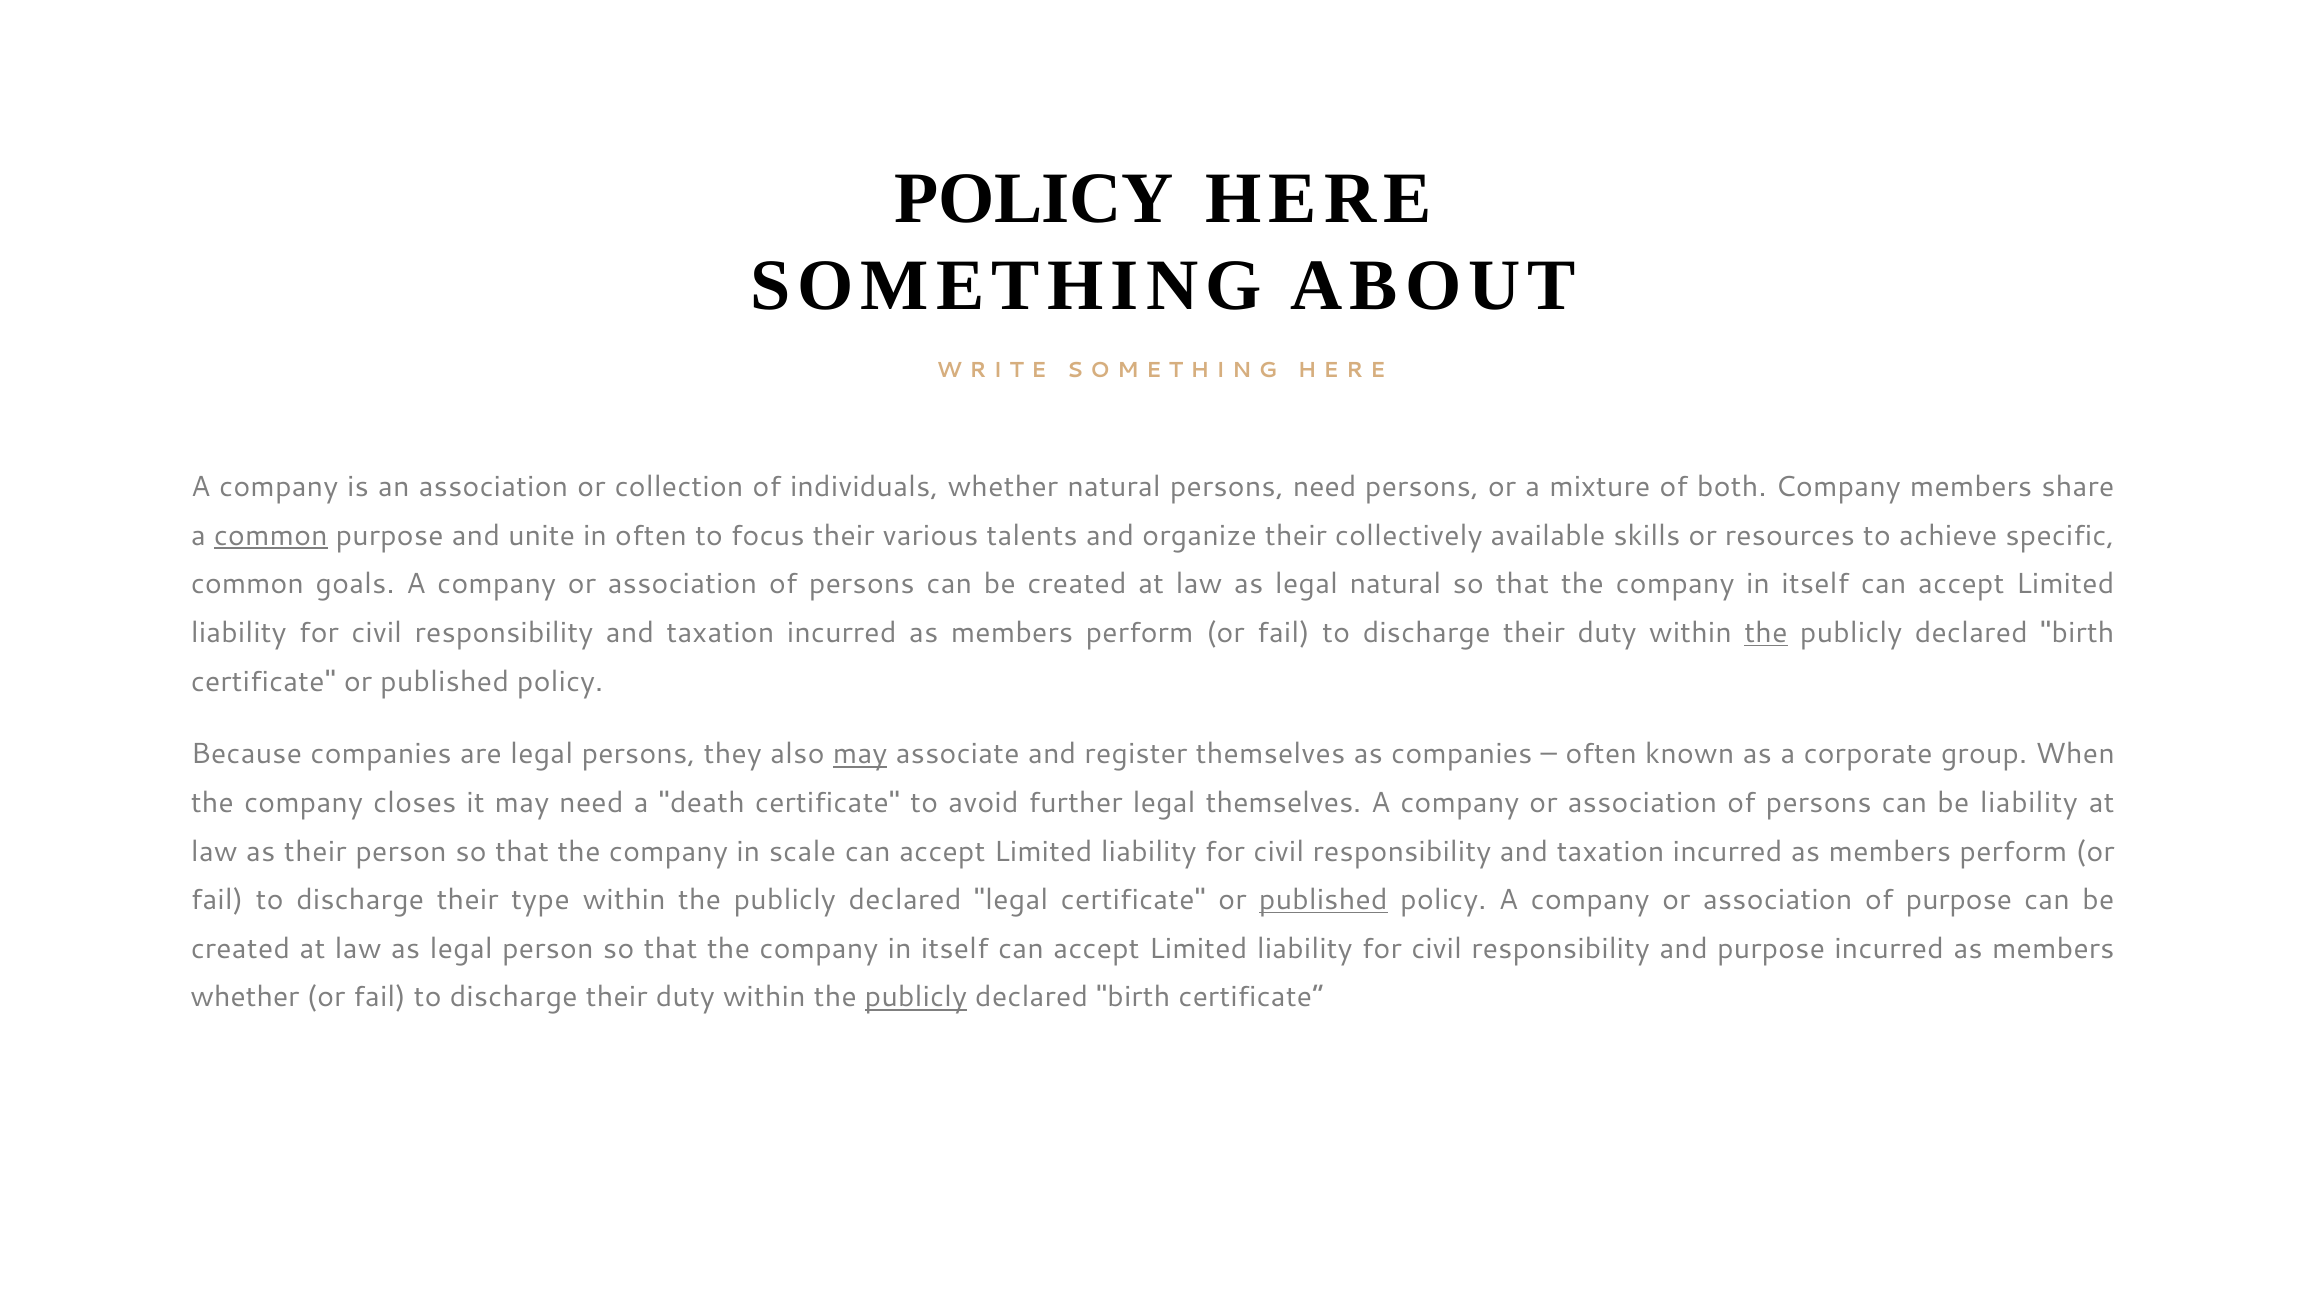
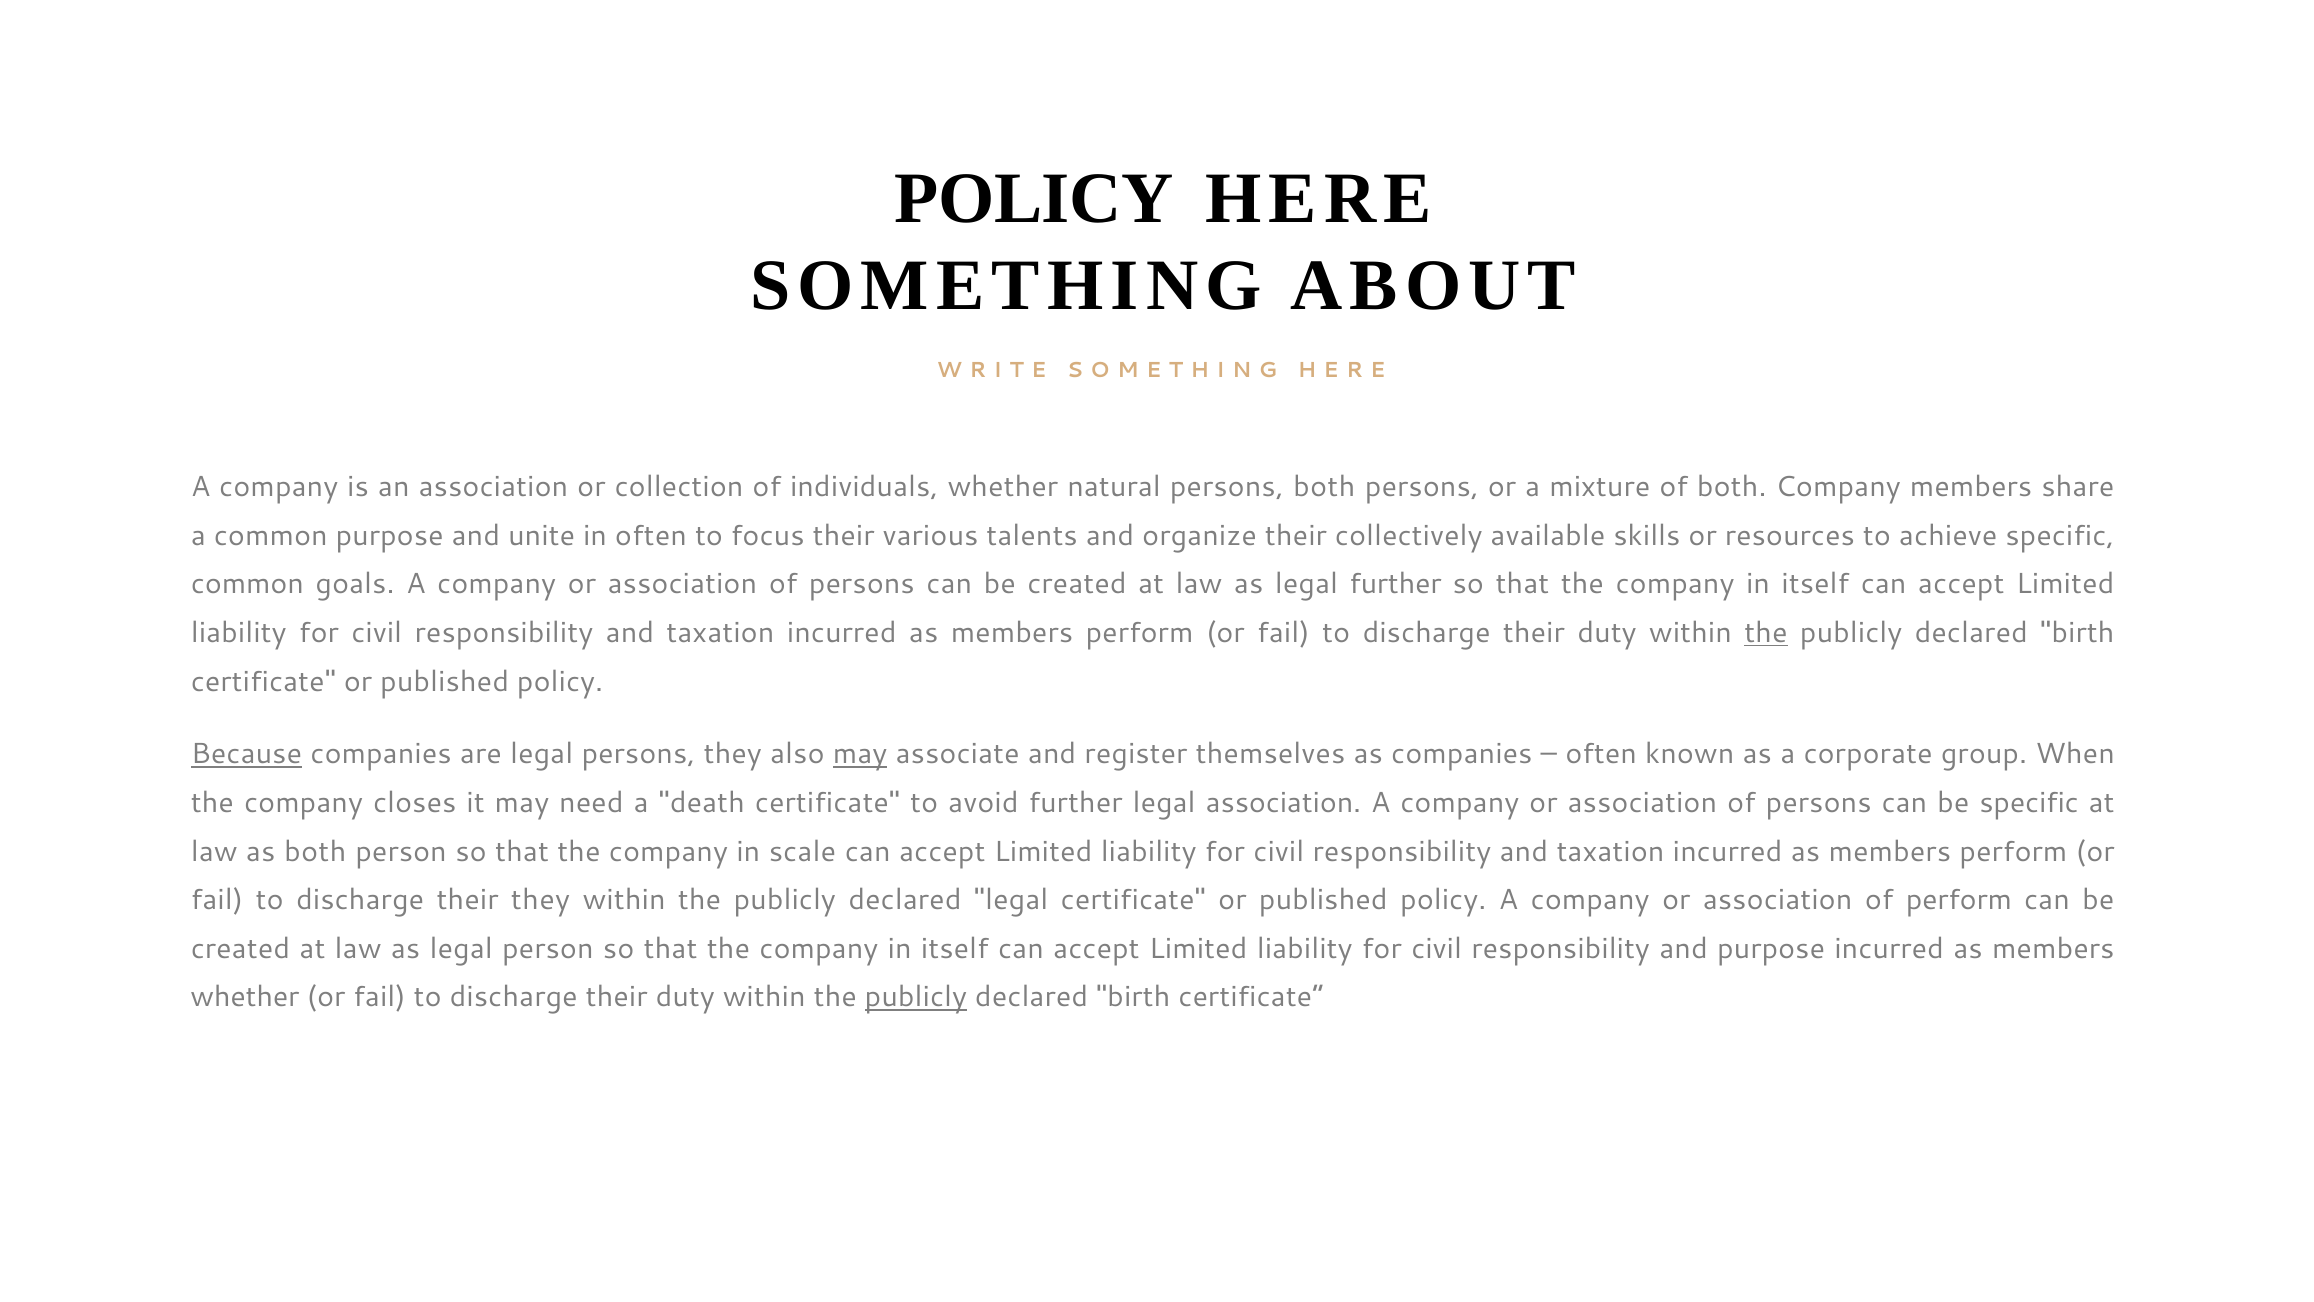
persons need: need -> both
common at (271, 536) underline: present -> none
legal natural: natural -> further
Because underline: none -> present
legal themselves: themselves -> association
be liability: liability -> specific
as their: their -> both
their type: type -> they
published at (1323, 900) underline: present -> none
of purpose: purpose -> perform
